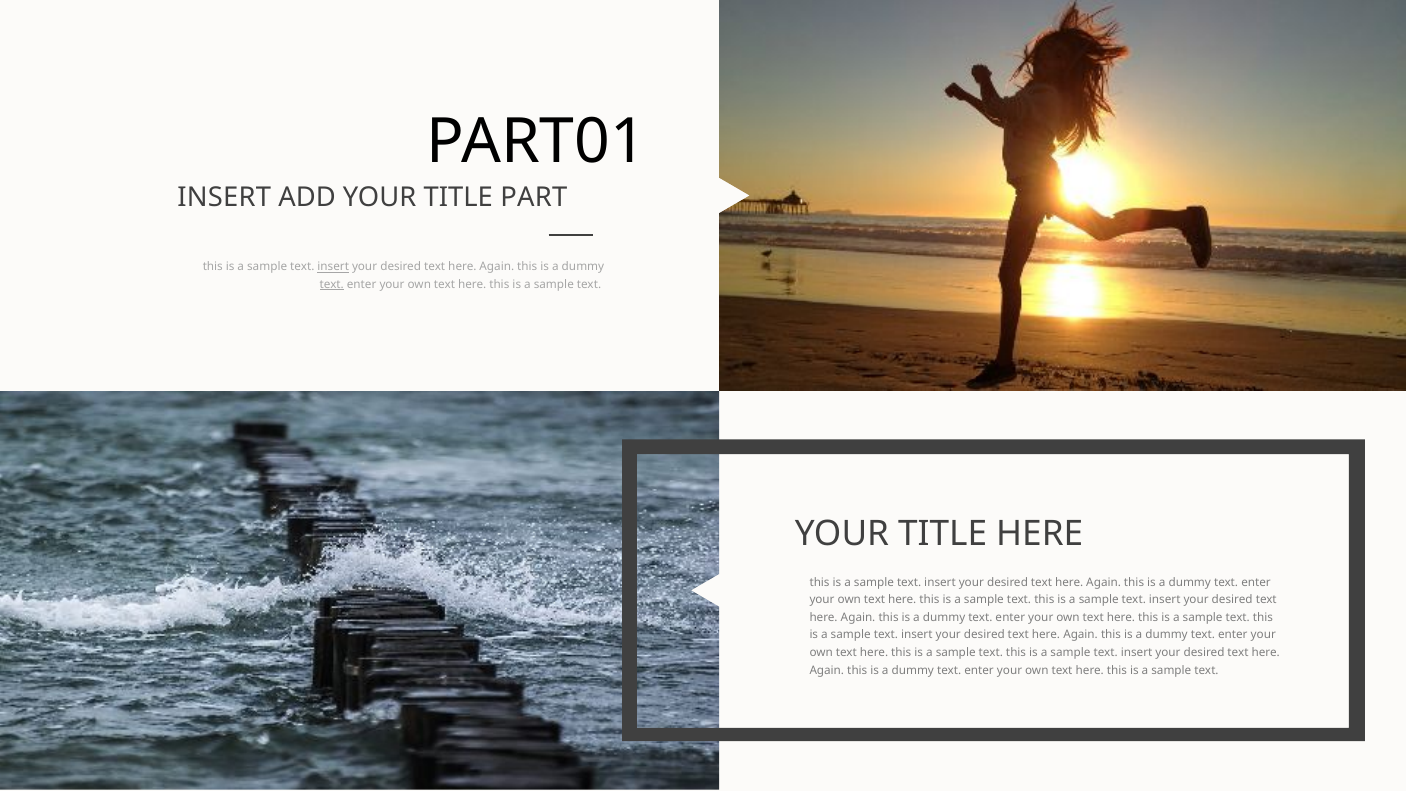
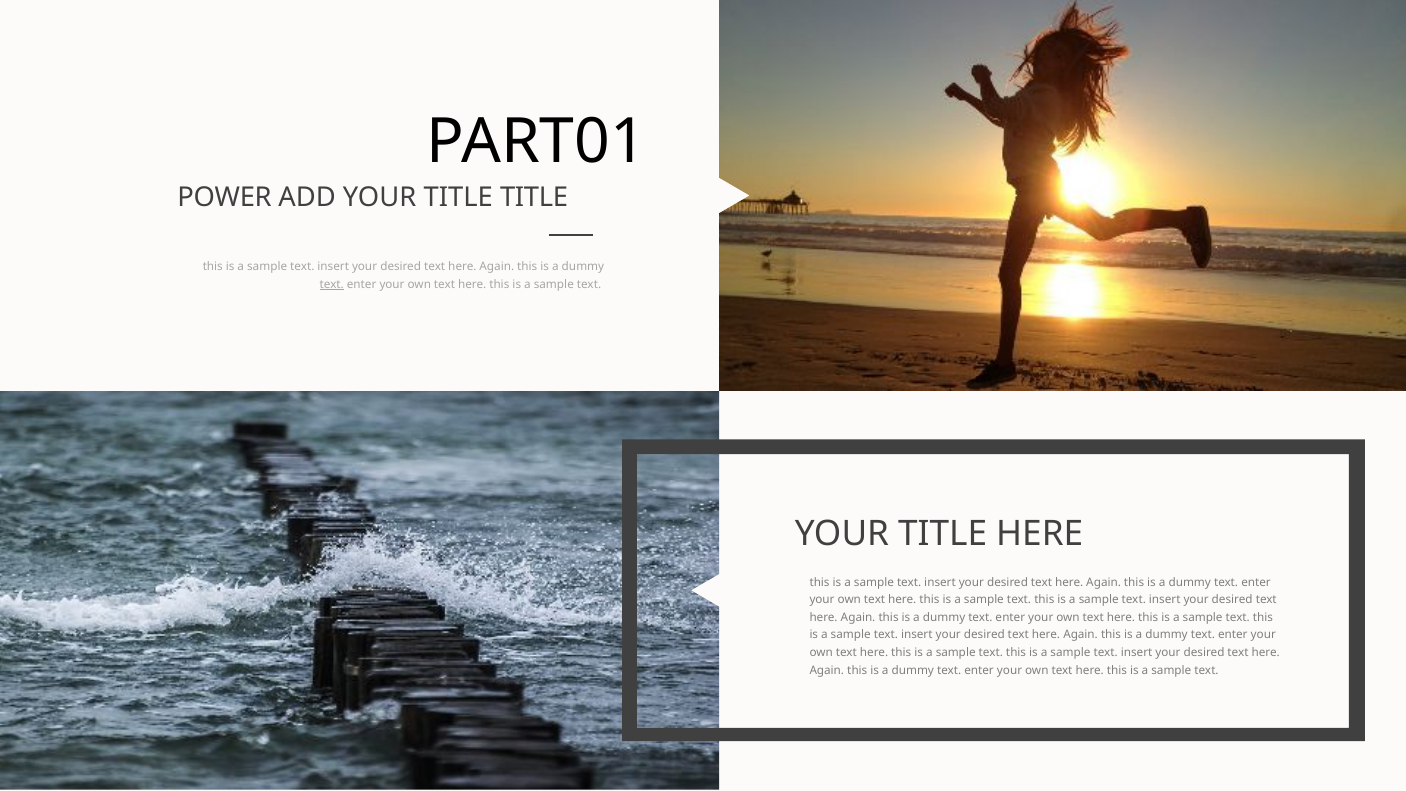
INSERT at (224, 198): INSERT -> POWER
TITLE PART: PART -> TITLE
insert at (333, 267) underline: present -> none
